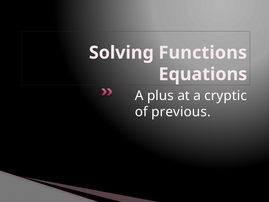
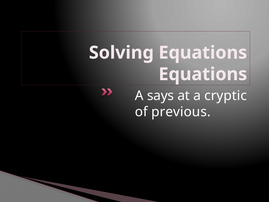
Solving Functions: Functions -> Equations
plus: plus -> says
